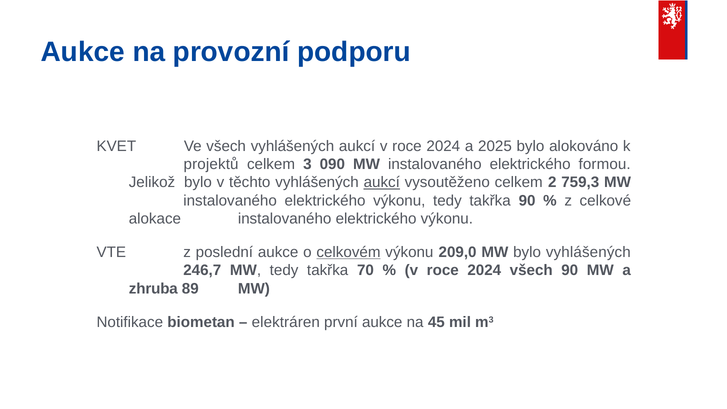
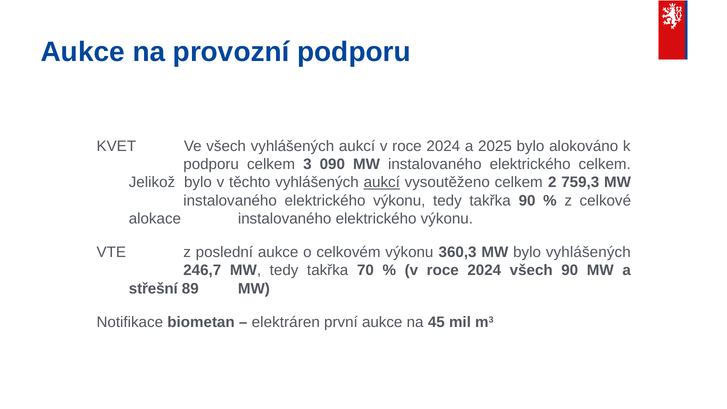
projektů at (211, 164): projektů -> podporu
elektrického formou: formou -> celkem
celkovém underline: present -> none
209,0: 209,0 -> 360,3
zhruba: zhruba -> střešní
